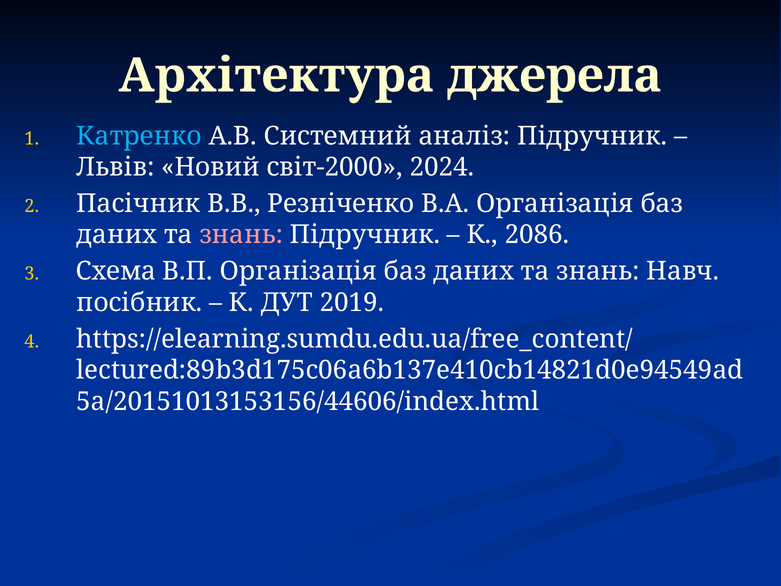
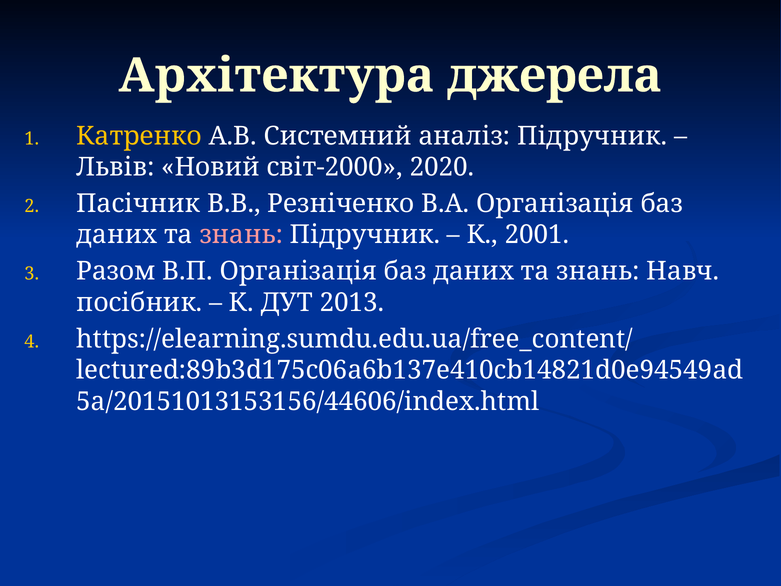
Катренко colour: light blue -> yellow
2024: 2024 -> 2020
2086: 2086 -> 2001
Схема: Схема -> Разом
2019: 2019 -> 2013
